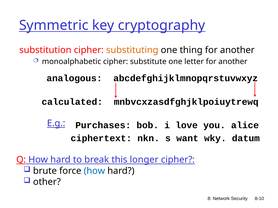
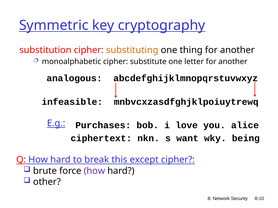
calculated: calculated -> infeasible
datum: datum -> being
longer: longer -> except
how at (94, 171) colour: blue -> purple
